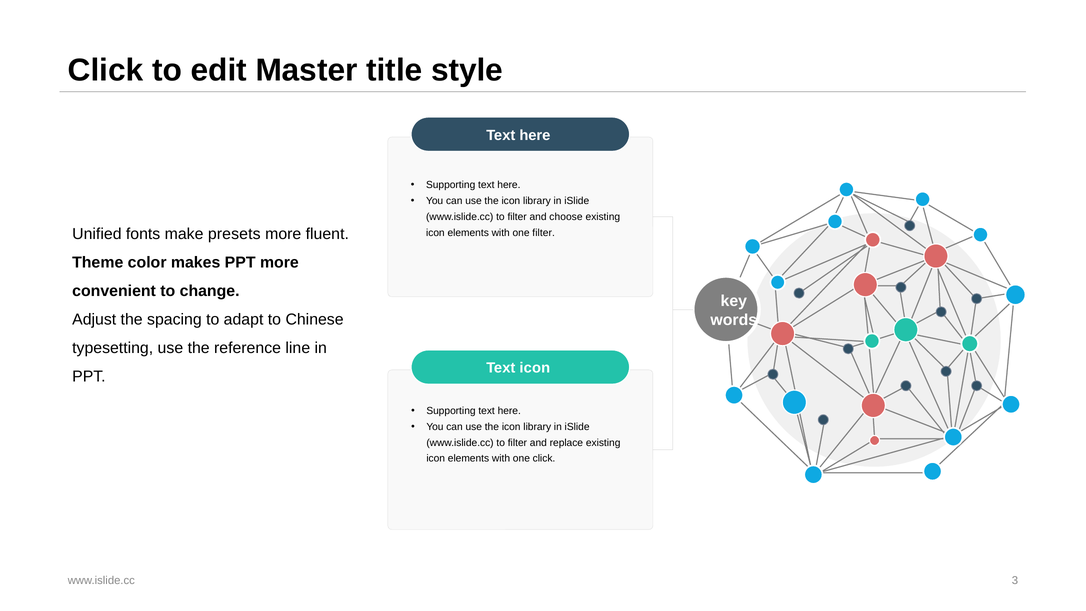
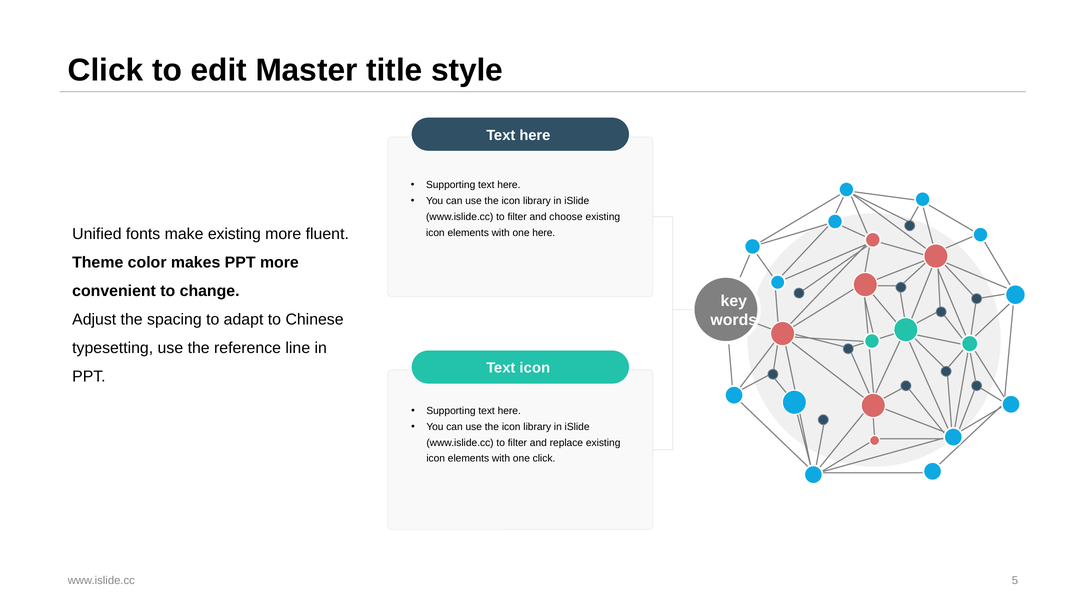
make presets: presets -> existing
one filter: filter -> here
3: 3 -> 5
